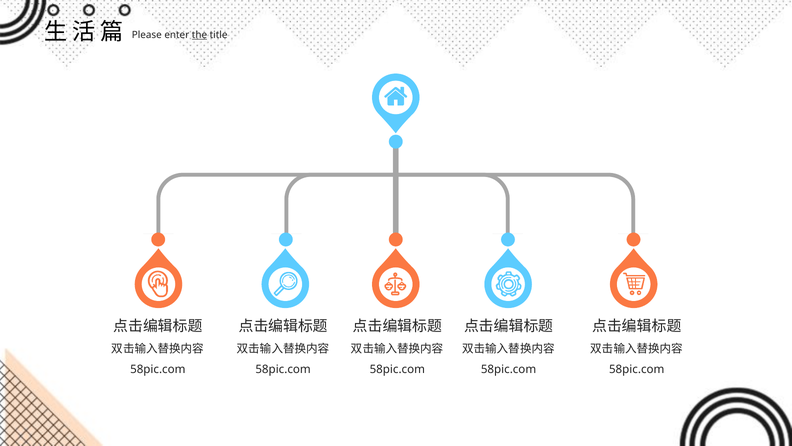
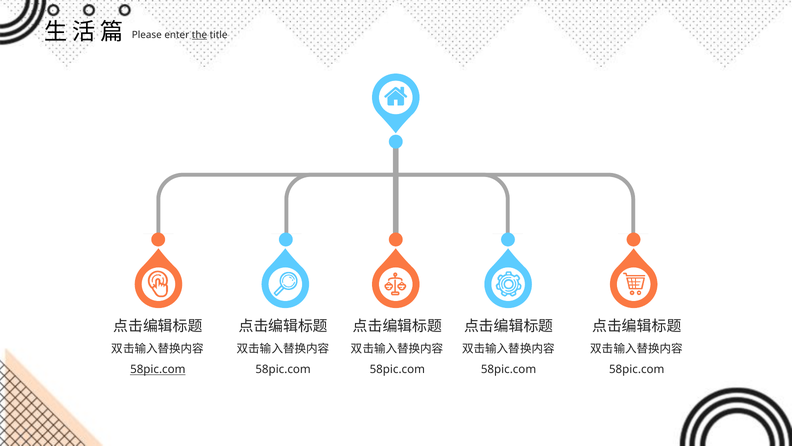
58pic.com at (158, 369) underline: none -> present
